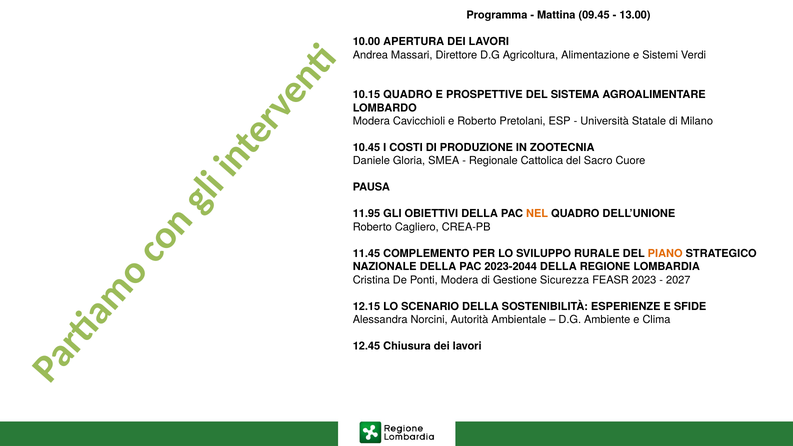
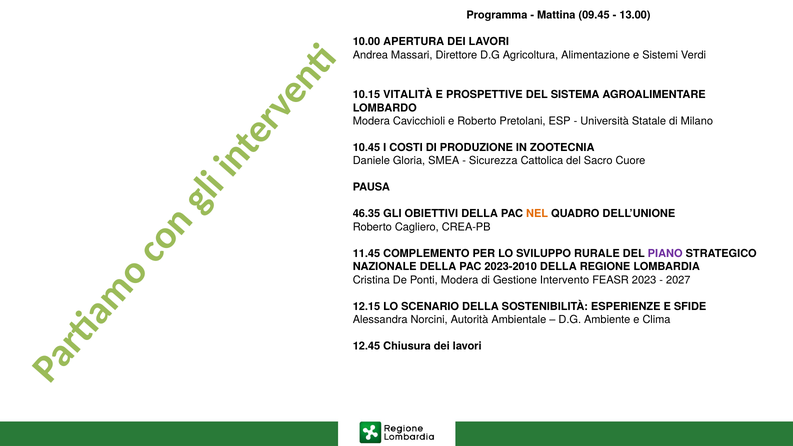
10.15 QUADRO: QUADRO -> VITALITÀ
Regionale: Regionale -> Sicurezza
11.95: 11.95 -> 46.35
PIANO colour: orange -> purple
2023-2044: 2023-2044 -> 2023-2010
Sicurezza: Sicurezza -> Intervento
